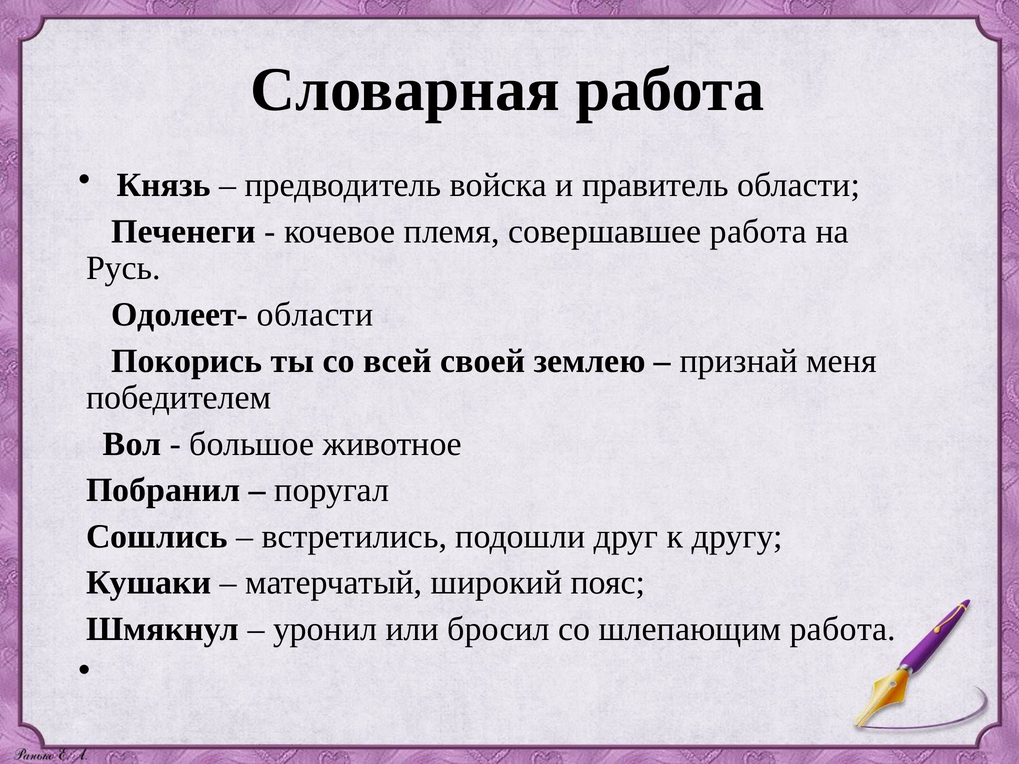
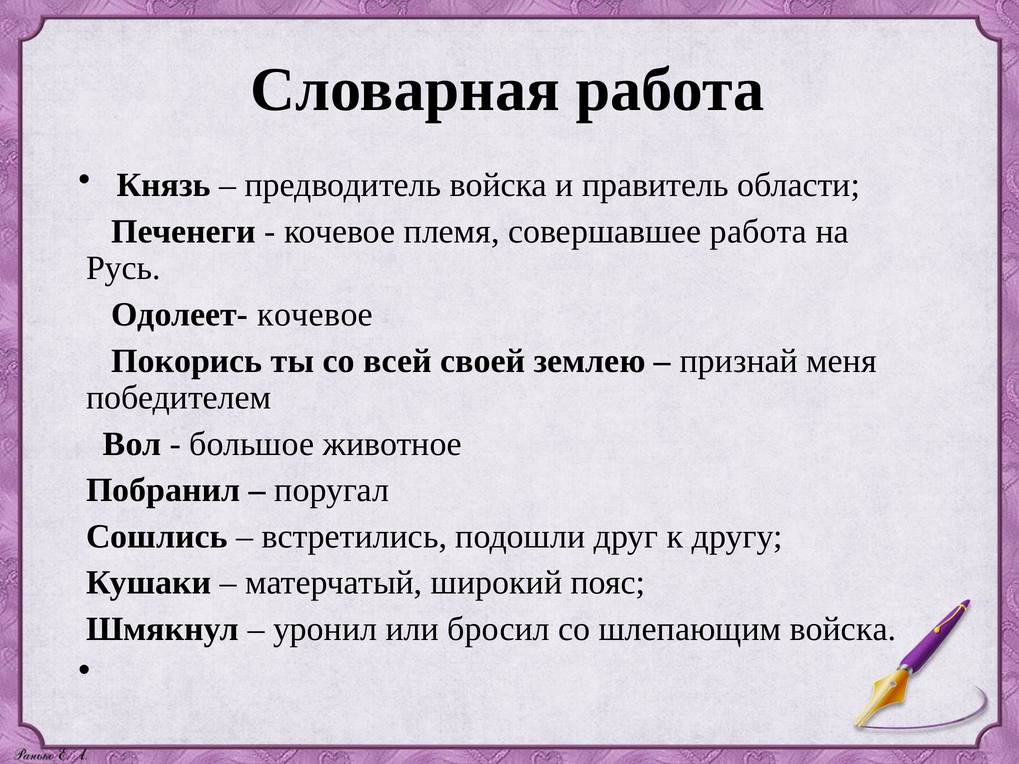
Одолеет- области: области -> кочевое
шлепающим работа: работа -> войска
